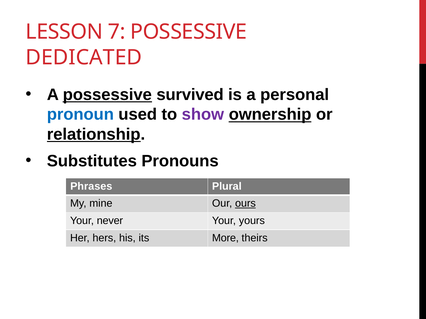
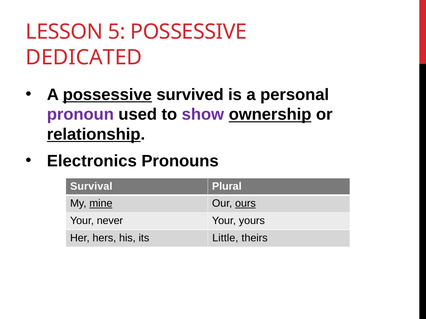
7: 7 -> 5
pronoun colour: blue -> purple
Substitutes: Substitutes -> Electronics
Phrases: Phrases -> Survival
mine underline: none -> present
More: More -> Little
